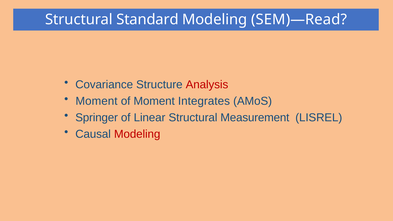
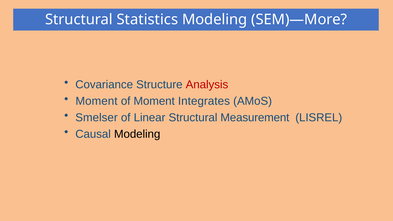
Standard: Standard -> Statistics
SEM)—Read: SEM)—Read -> SEM)—More
Springer: Springer -> Smelser
Modeling at (137, 134) colour: red -> black
